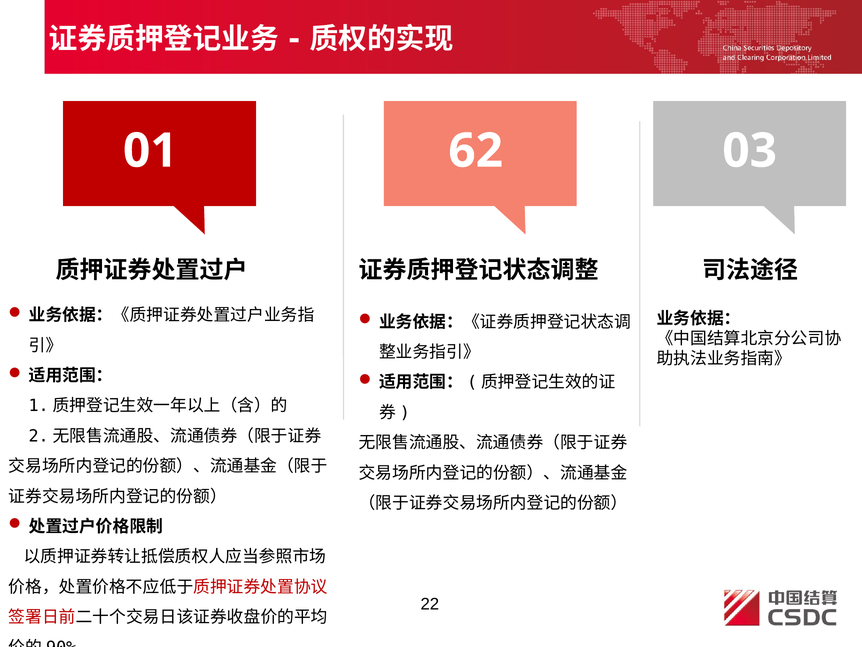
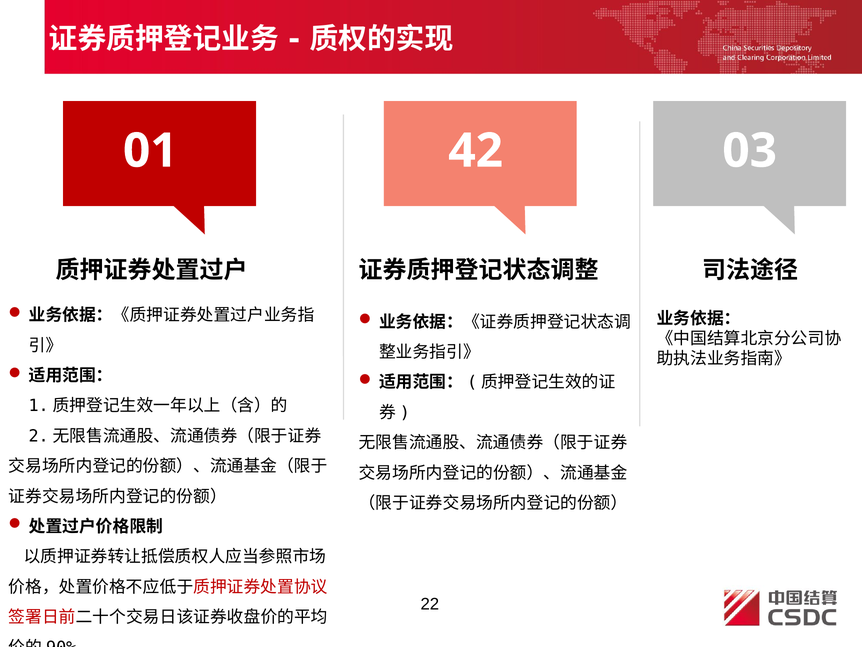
62: 62 -> 42
